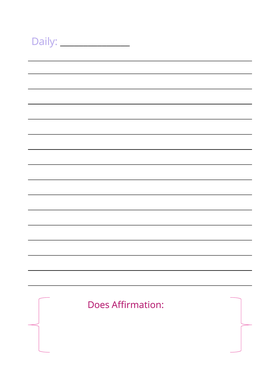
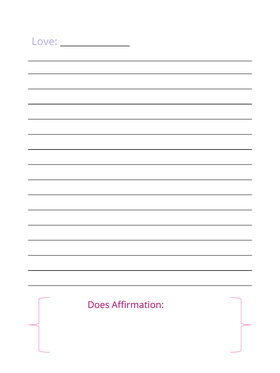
Daily: Daily -> Love
